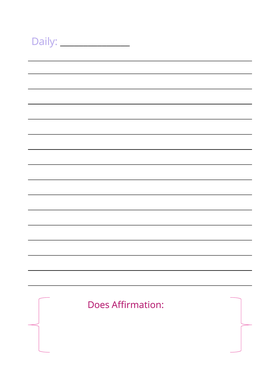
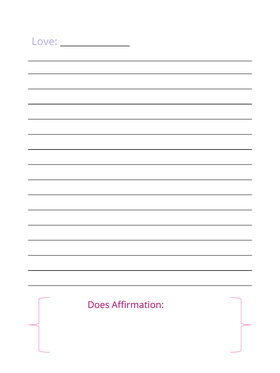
Daily: Daily -> Love
